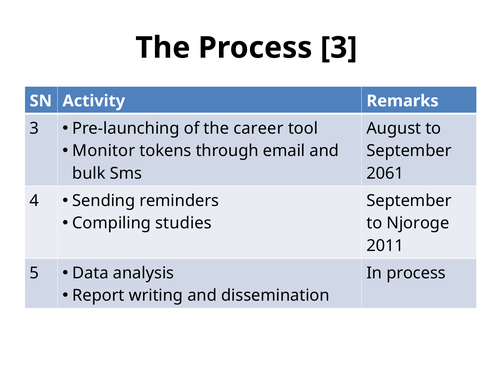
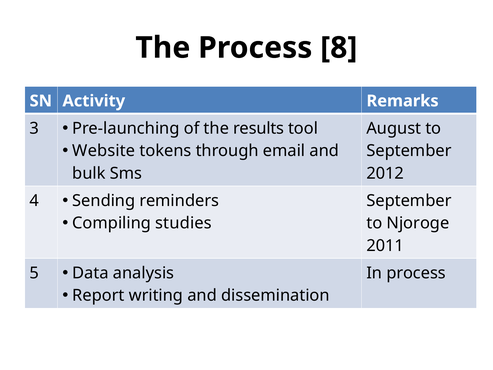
Process 3: 3 -> 8
career: career -> results
Monitor: Monitor -> Website
2061: 2061 -> 2012
